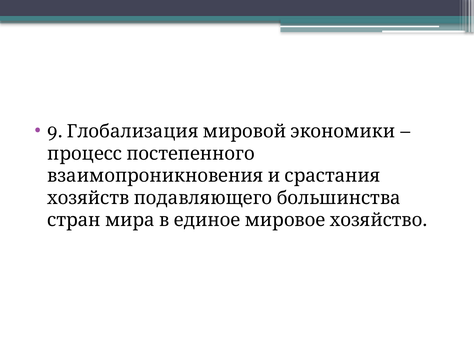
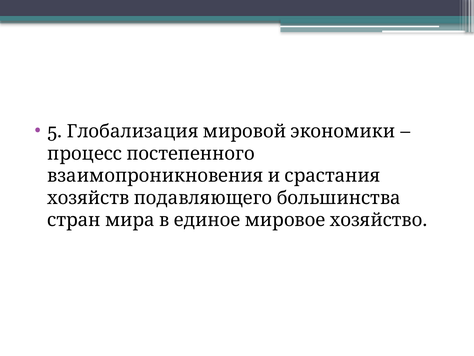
9: 9 -> 5
